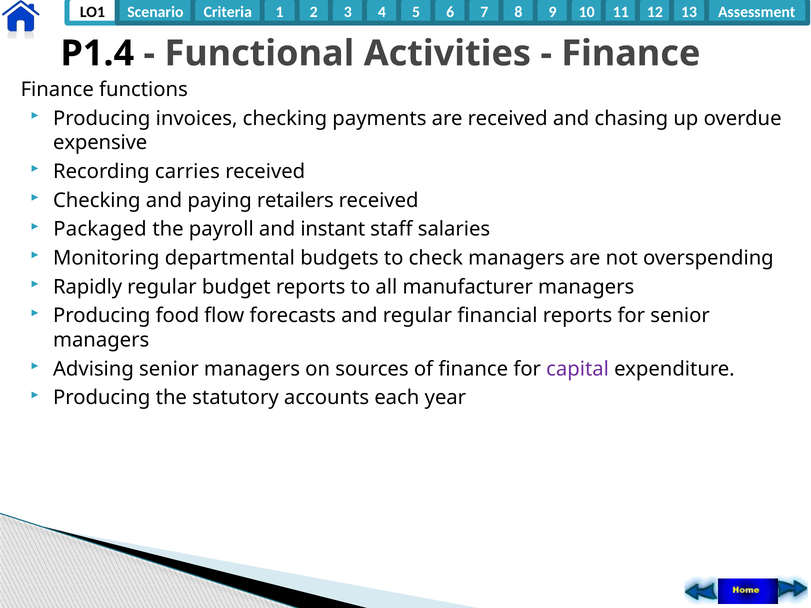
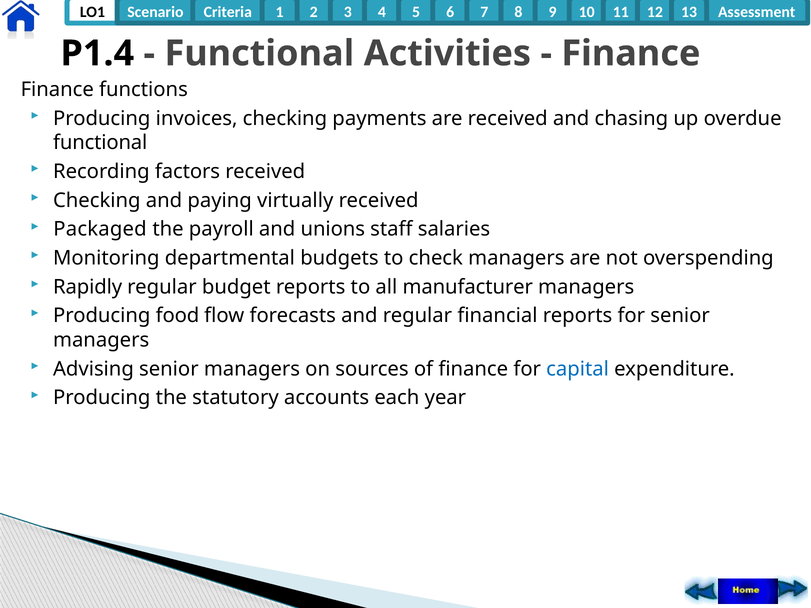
expensive at (100, 143): expensive -> functional
carries: carries -> factors
retailers: retailers -> virtually
instant: instant -> unions
capital colour: purple -> blue
